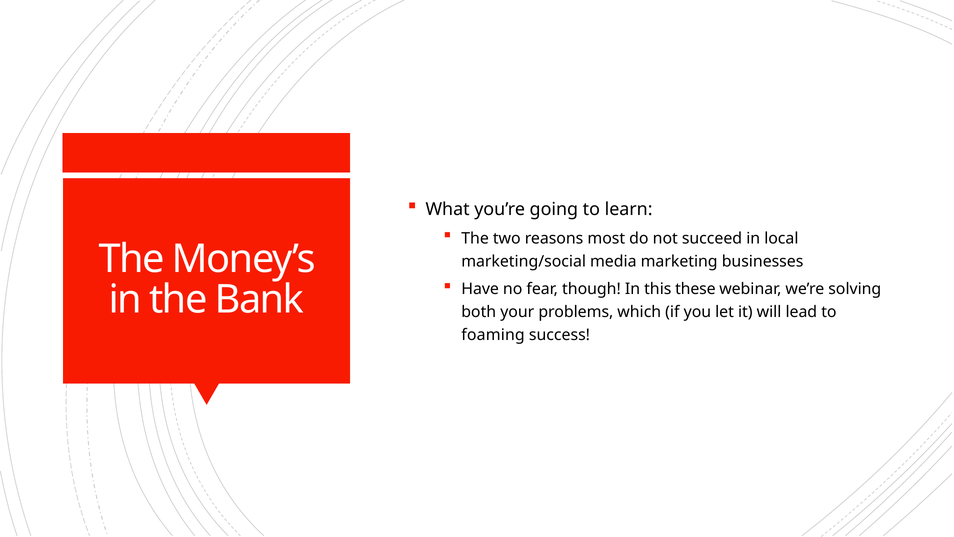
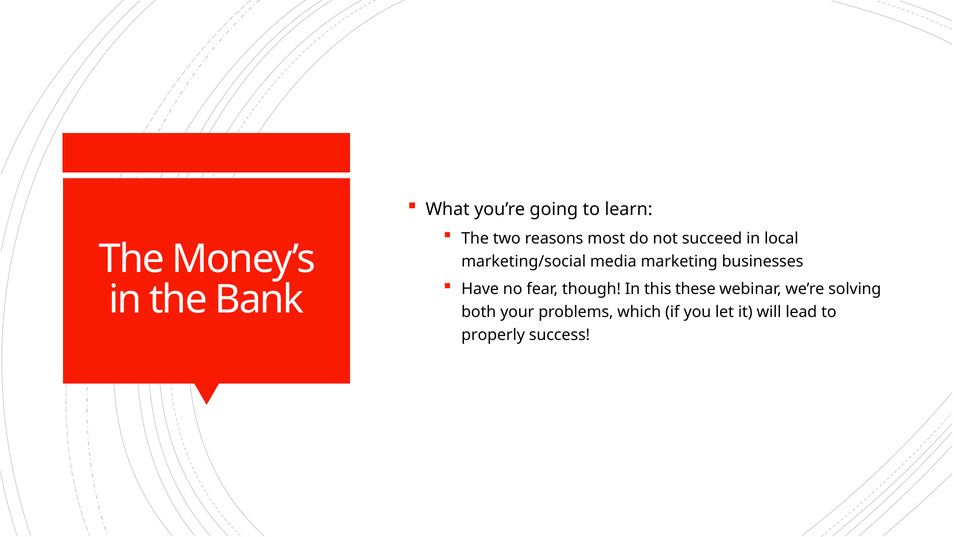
foaming: foaming -> properly
